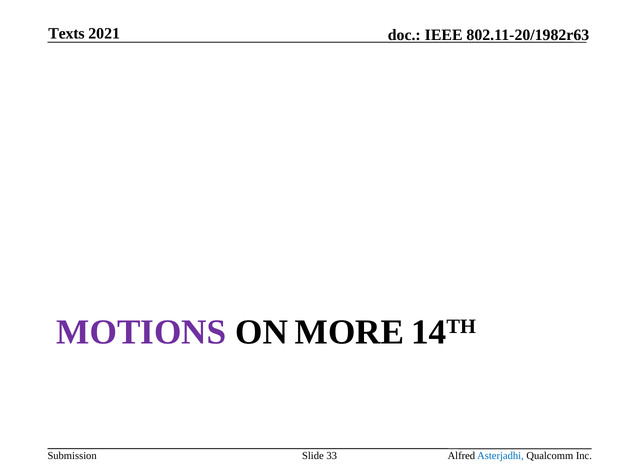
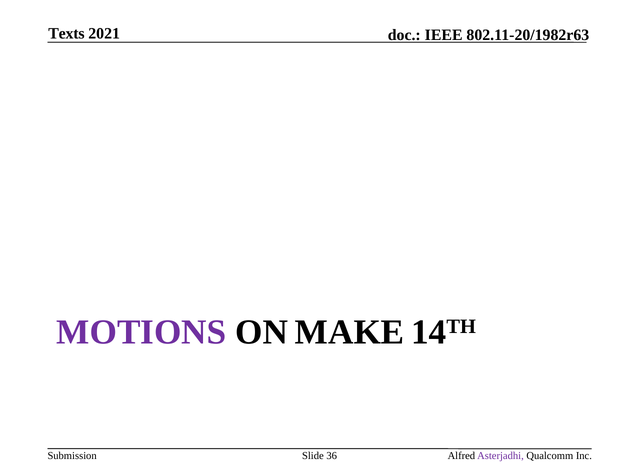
MORE: MORE -> MAKE
33: 33 -> 36
Asterjadhi colour: blue -> purple
